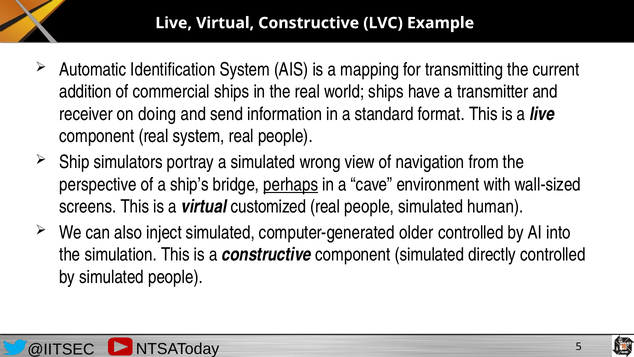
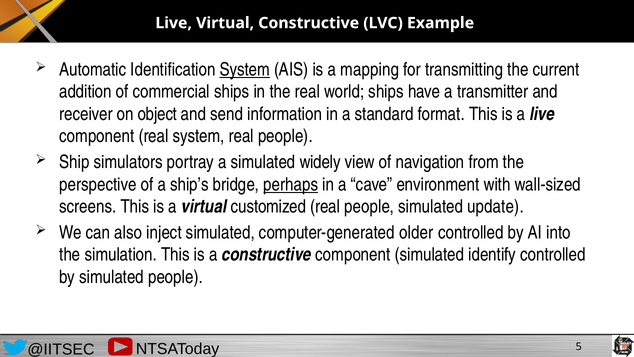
System at (245, 70) underline: none -> present
doing: doing -> object
wrong: wrong -> widely
human: human -> update
directly: directly -> identify
